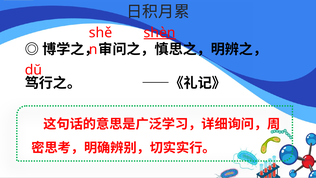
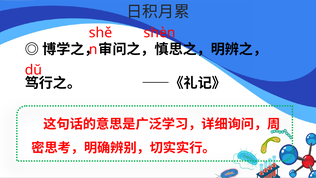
shèn underline: present -> none
